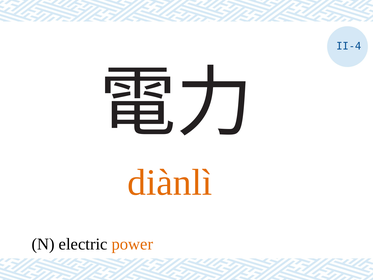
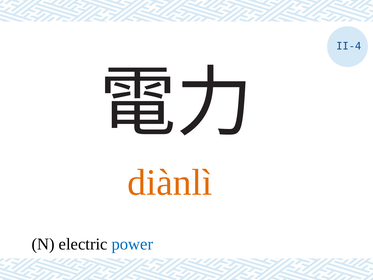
power colour: orange -> blue
